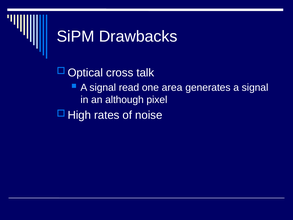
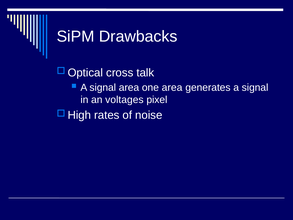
signal read: read -> area
although: although -> voltages
